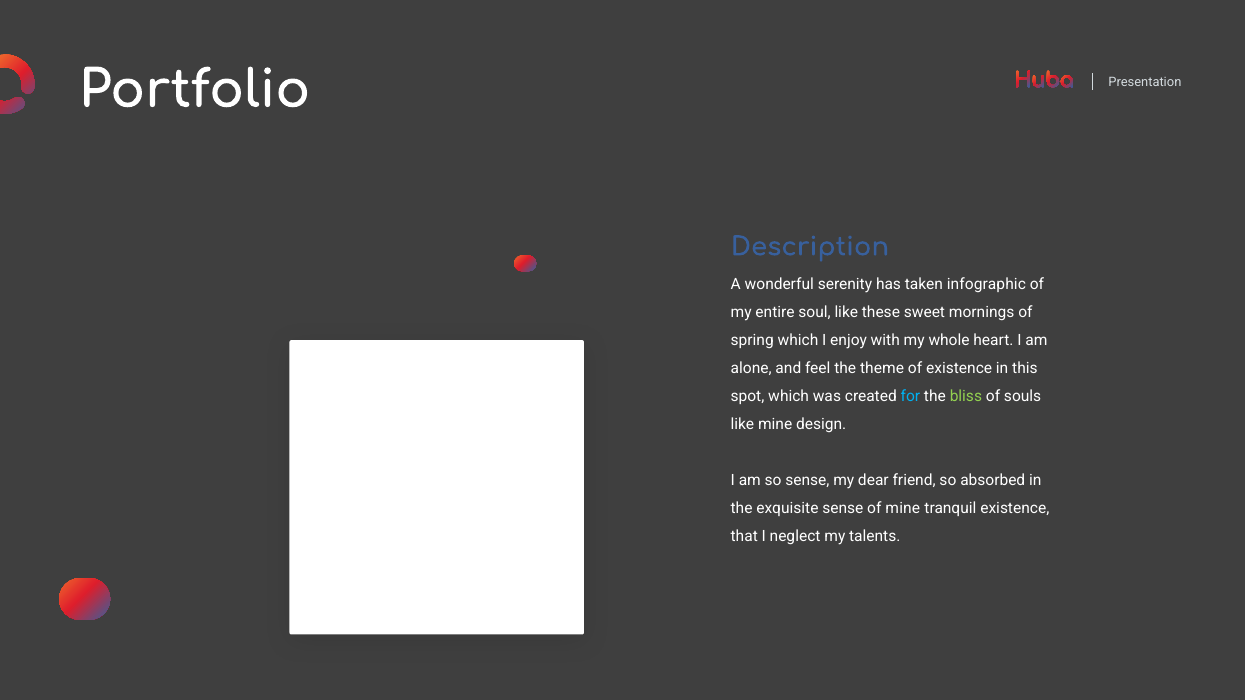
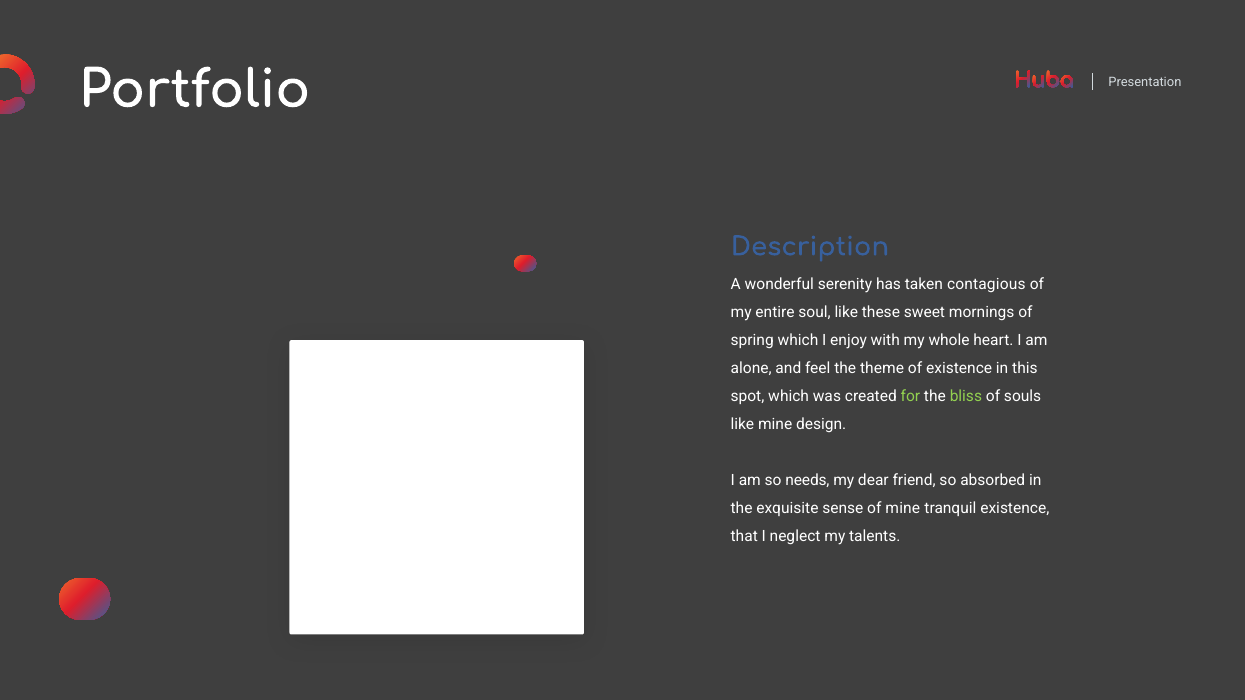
infographic: infographic -> contagious
for colour: light blue -> light green
so sense: sense -> needs
